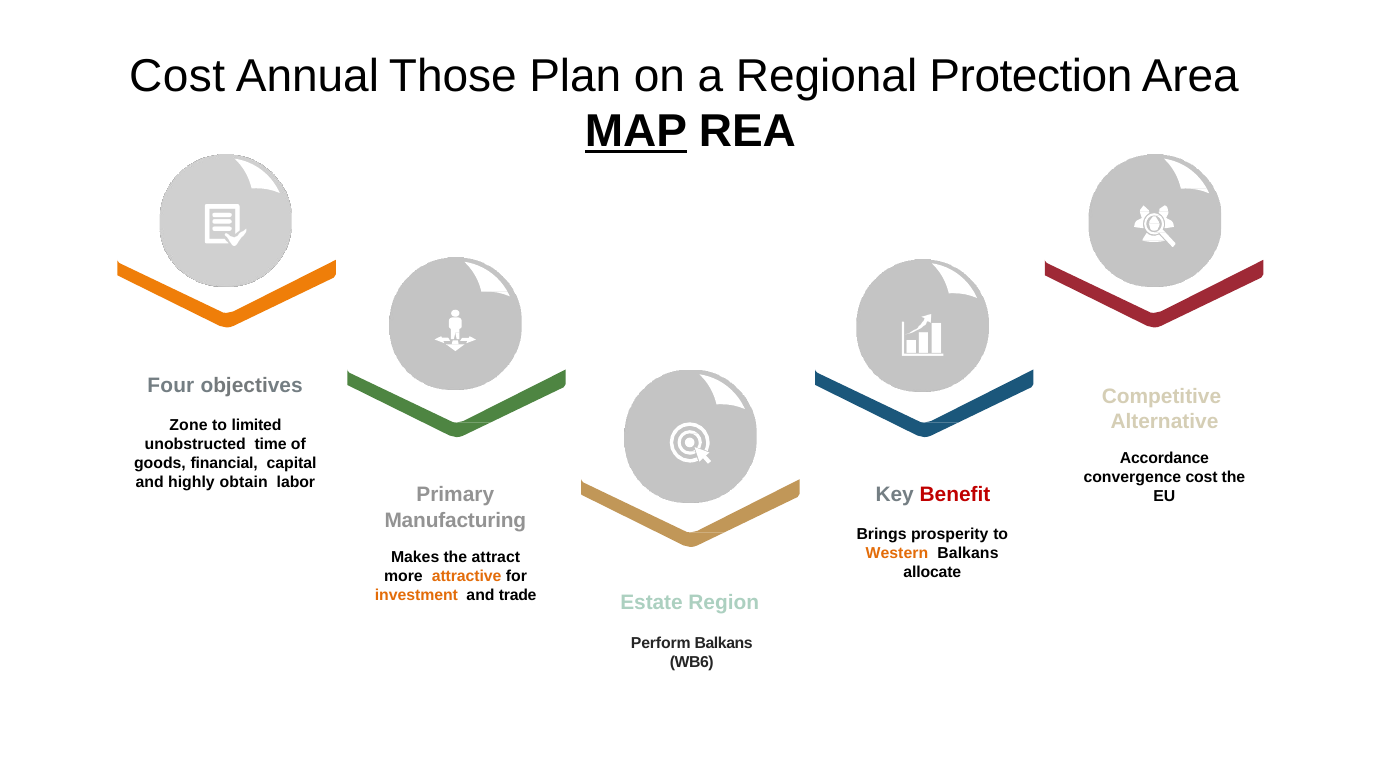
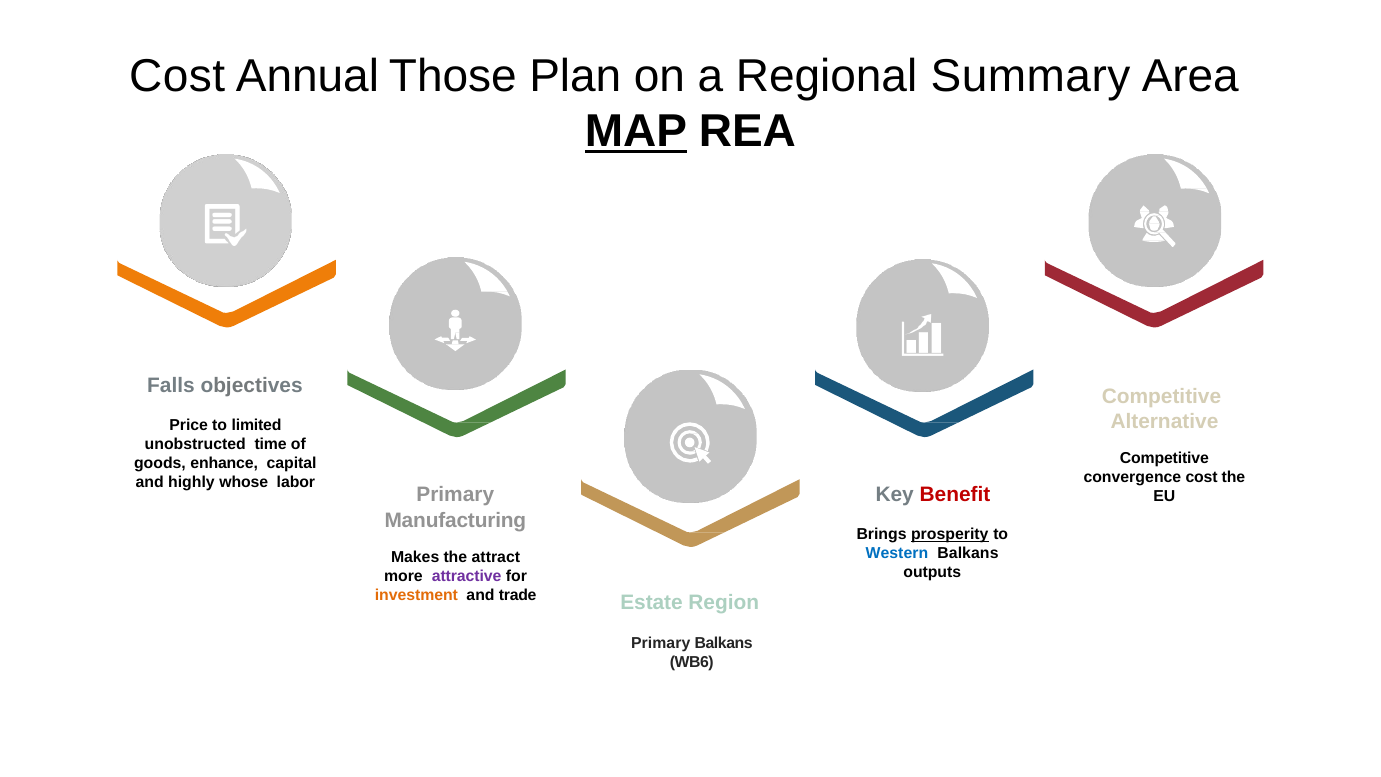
Protection: Protection -> Summary
Four: Four -> Falls
Zone: Zone -> Price
Accordance at (1164, 458): Accordance -> Competitive
financial: financial -> enhance
obtain: obtain -> whose
prosperity underline: none -> present
Western colour: orange -> blue
allocate: allocate -> outputs
attractive colour: orange -> purple
Perform at (661, 643): Perform -> Primary
